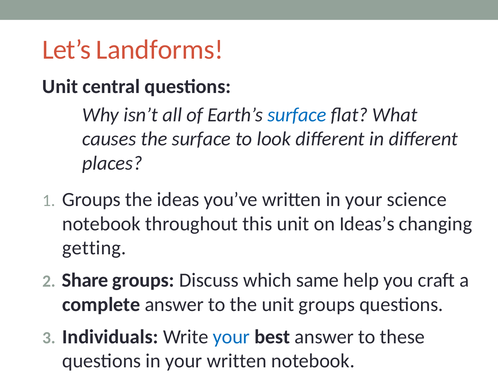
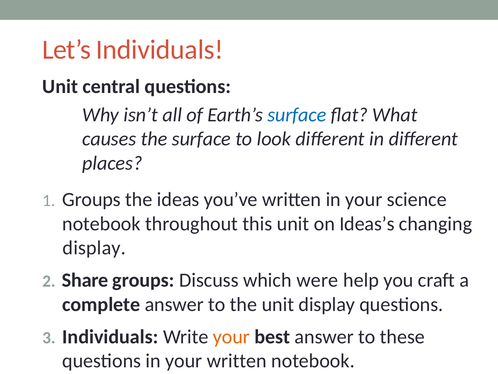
Let’s Landforms: Landforms -> Individuals
getting at (94, 248): getting -> display
same: same -> were
unit groups: groups -> display
your at (231, 336) colour: blue -> orange
